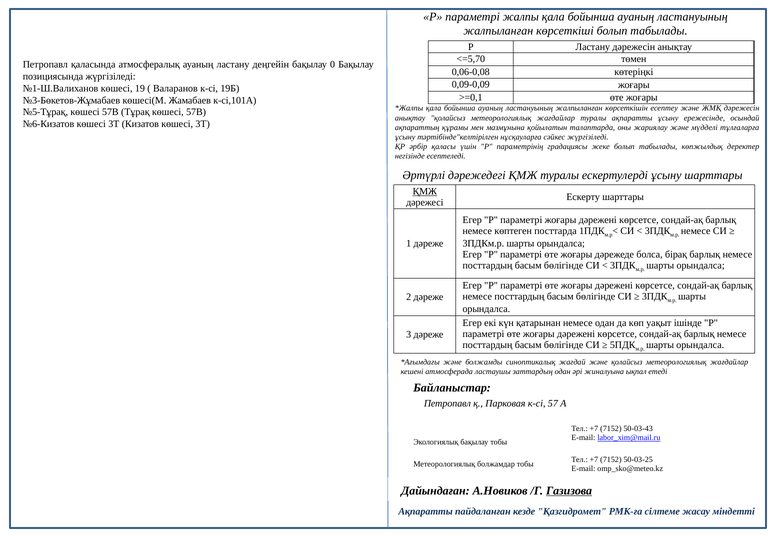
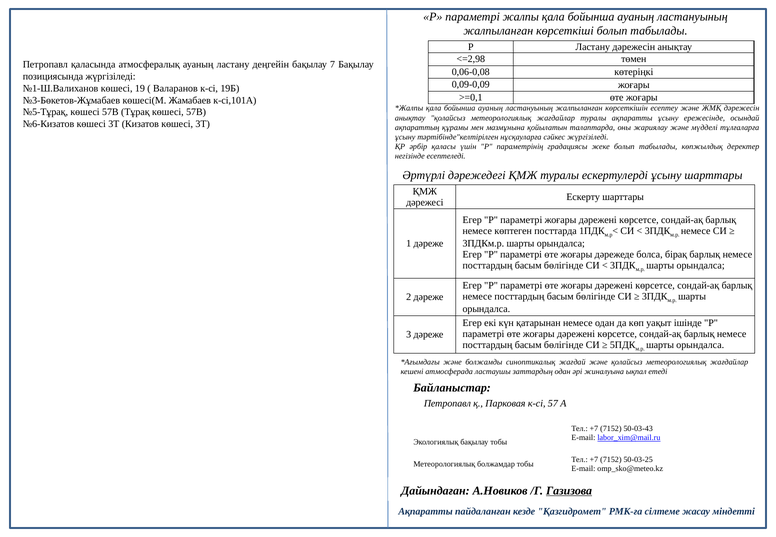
<=5,70: <=5,70 -> <=2,98
0: 0 -> 7
ҚМЖ at (425, 191) underline: present -> none
